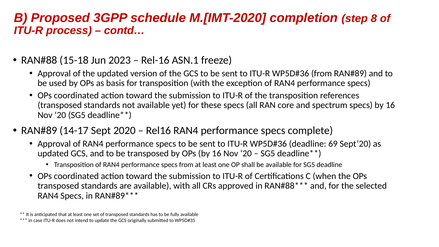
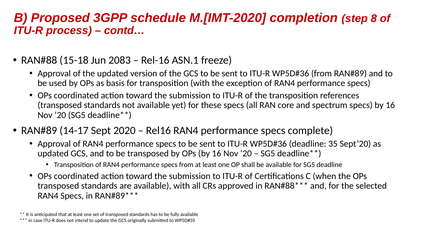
2023: 2023 -> 2083
69: 69 -> 35
